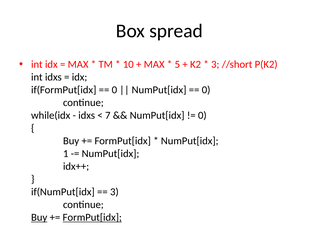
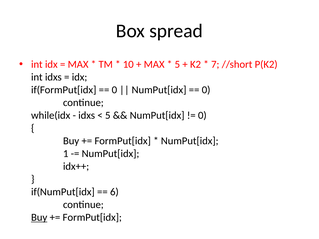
3 at (215, 65): 3 -> 7
7 at (108, 116): 7 -> 5
3 at (114, 192): 3 -> 6
FormPut[idx at (92, 218) underline: present -> none
